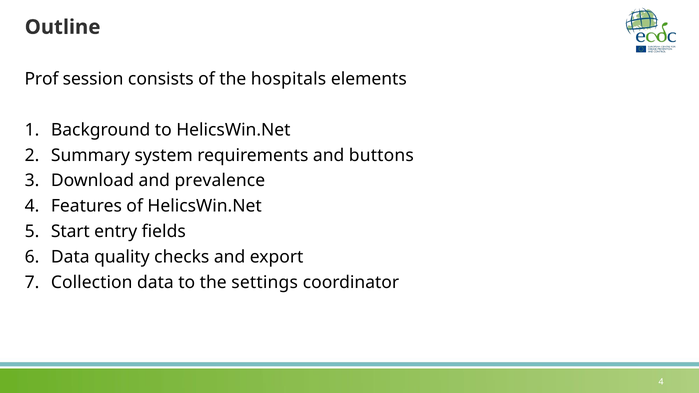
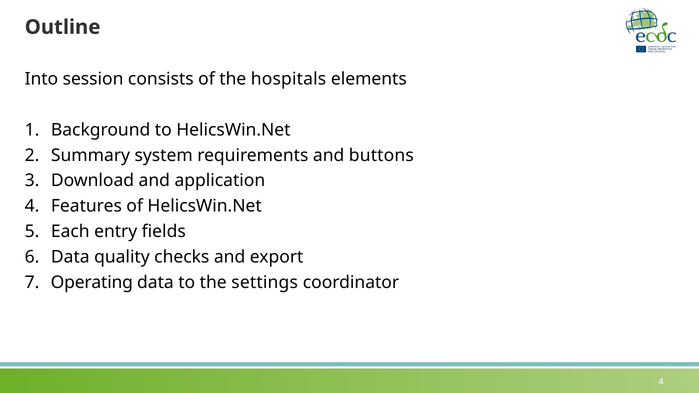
Prof: Prof -> Into
prevalence: prevalence -> application
Start: Start -> Each
Collection: Collection -> Operating
